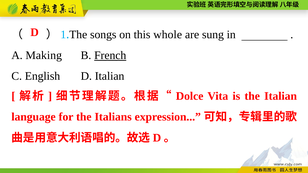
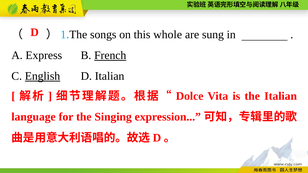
Making: Making -> Express
English underline: none -> present
Italians: Italians -> Singing
